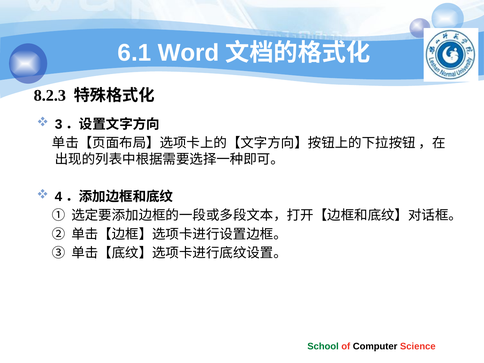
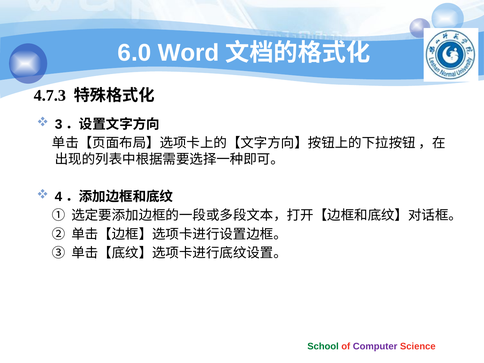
6.1: 6.1 -> 6.0
8.2.3: 8.2.3 -> 4.7.3
Computer colour: black -> purple
